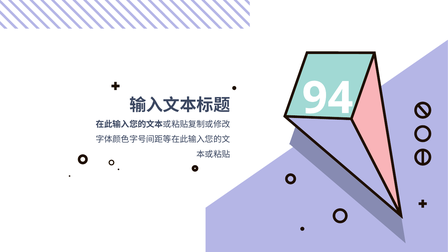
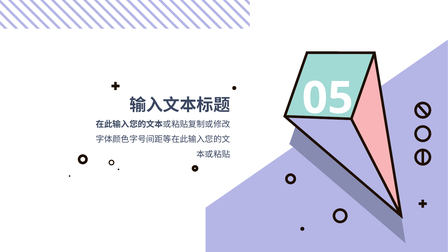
94: 94 -> 05
